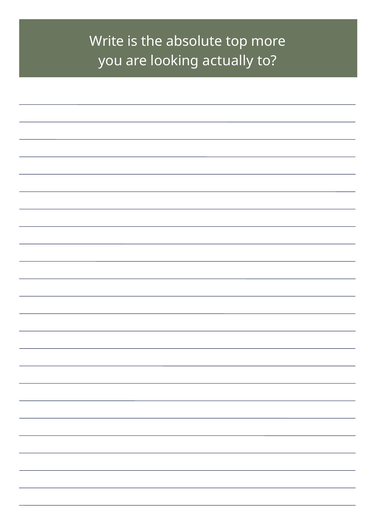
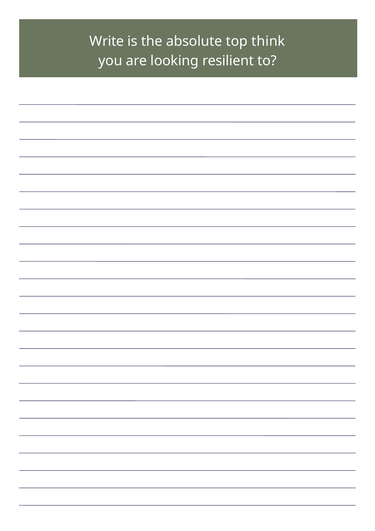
more: more -> think
actually: actually -> resilient
